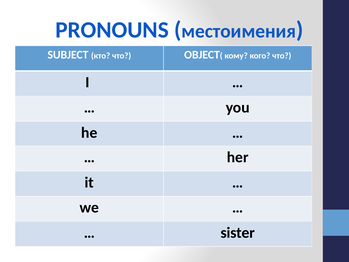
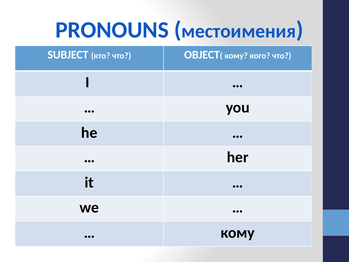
sister at (238, 233): sister -> кому
